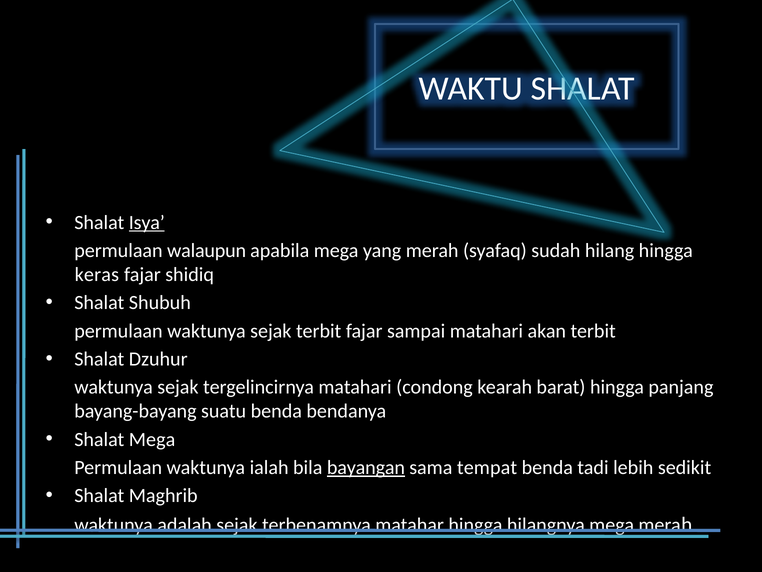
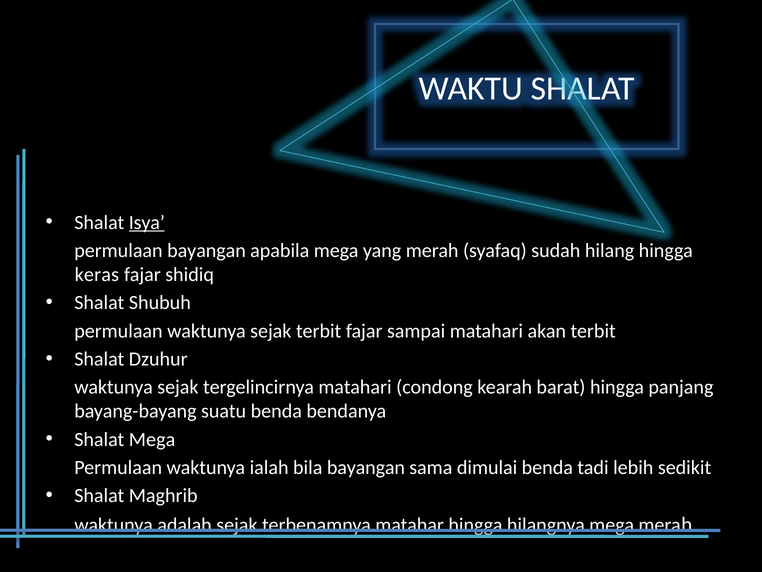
permulaan walaupun: walaupun -> bayangan
bayangan at (366, 467) underline: present -> none
tempat: tempat -> dimulai
